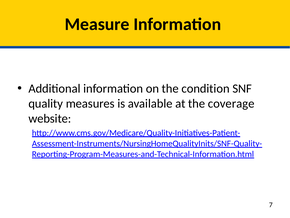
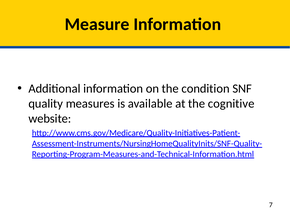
coverage: coverage -> cognitive
